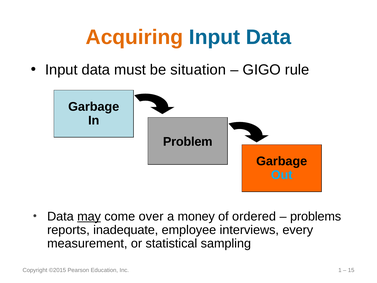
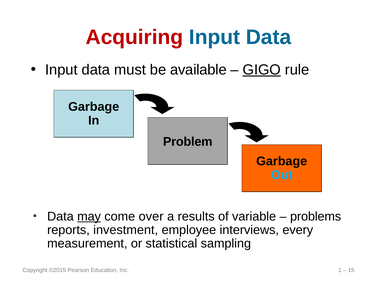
Acquiring colour: orange -> red
situation: situation -> available
GIGO underline: none -> present
money: money -> results
ordered: ordered -> variable
inadequate: inadequate -> investment
